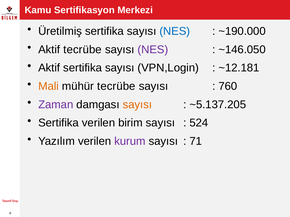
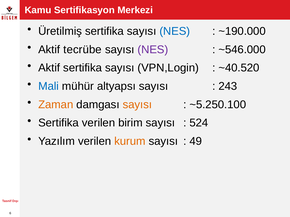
~146.050: ~146.050 -> ~546.000
~12.181: ~12.181 -> ~40.520
Mali colour: orange -> blue
mühür tecrübe: tecrübe -> altyapsı
760: 760 -> 243
Zaman colour: purple -> orange
~5.137.205: ~5.137.205 -> ~5.250.100
kurum colour: purple -> orange
71: 71 -> 49
